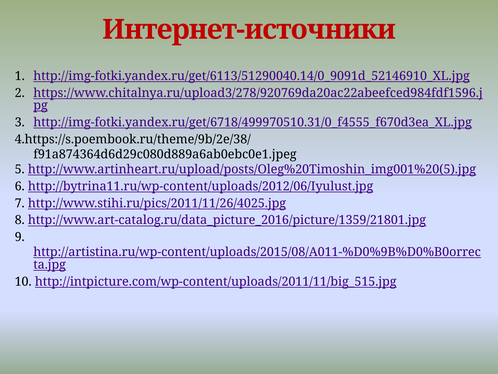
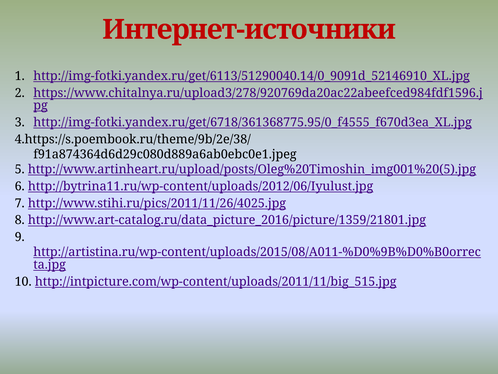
http://img-fotki.yandex.ru/get/6718/499970510.31/0_f4555_f670d3ea_XL.jpg: http://img-fotki.yandex.ru/get/6718/499970510.31/0_f4555_f670d3ea_XL.jpg -> http://img-fotki.yandex.ru/get/6718/361368775.95/0_f4555_f670d3ea_XL.jpg
